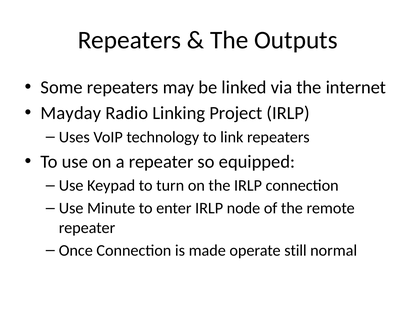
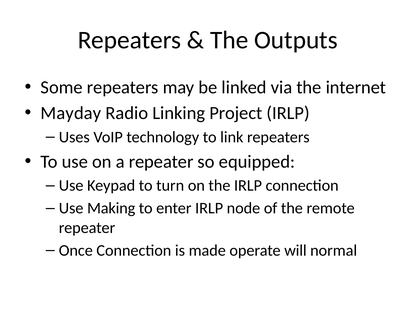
Minute: Minute -> Making
still: still -> will
